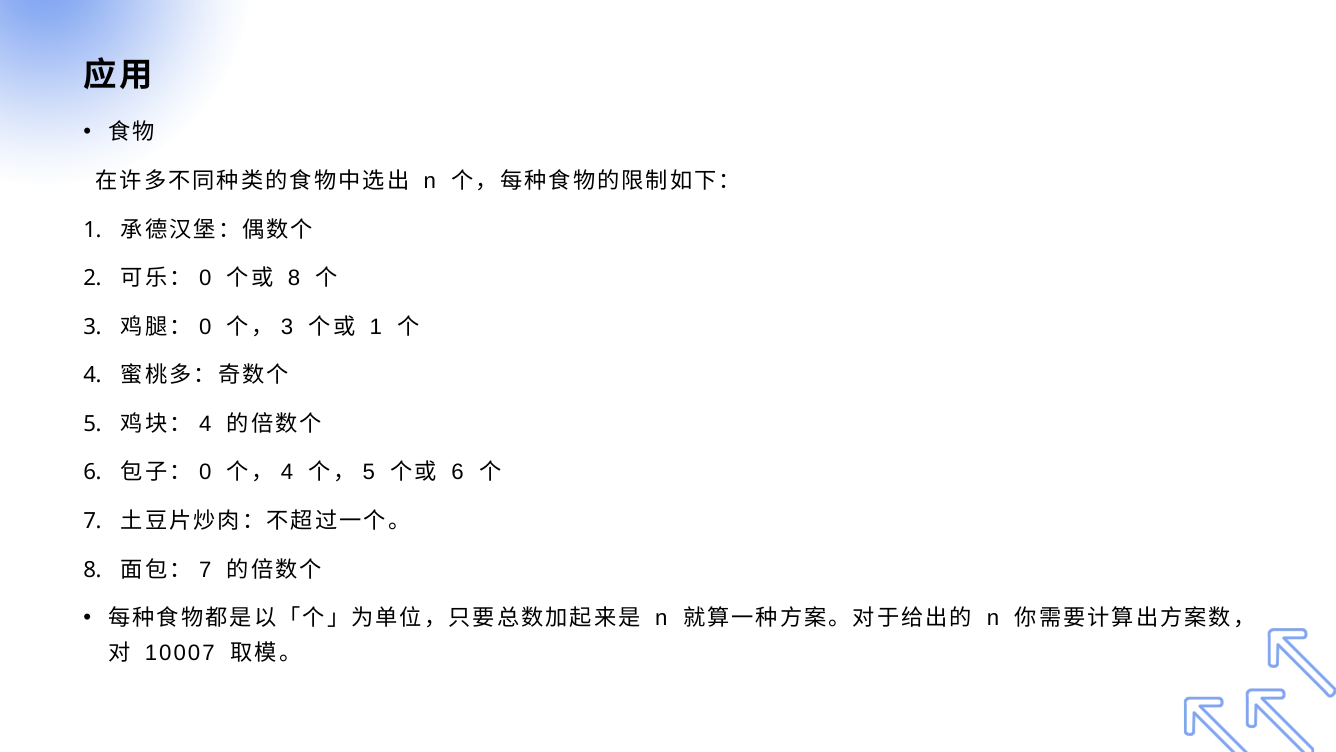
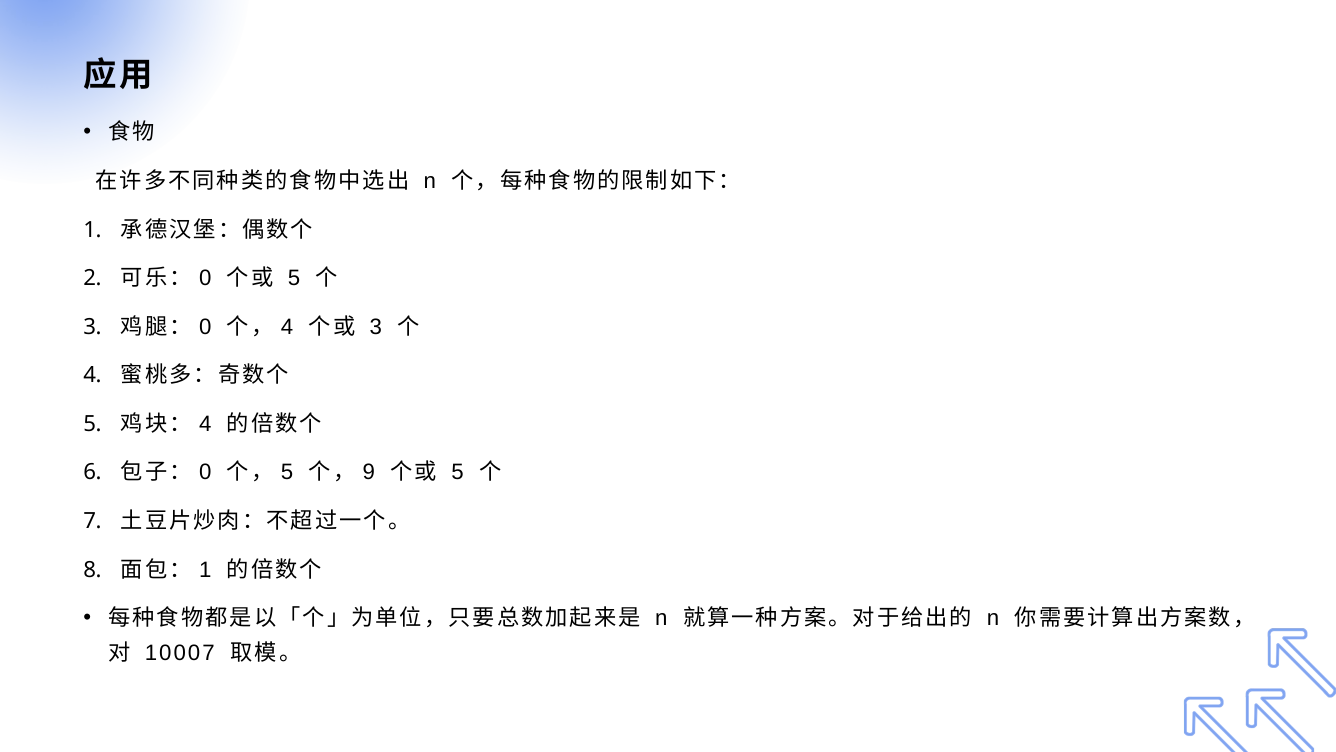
8 at (294, 278): 8 -> 5
3 at (287, 327): 3 -> 4
1 at (376, 327): 1 -> 3
4 at (287, 472): 4 -> 5
5 at (369, 472): 5 -> 9
6 at (458, 472): 6 -> 5
7 at (205, 569): 7 -> 1
